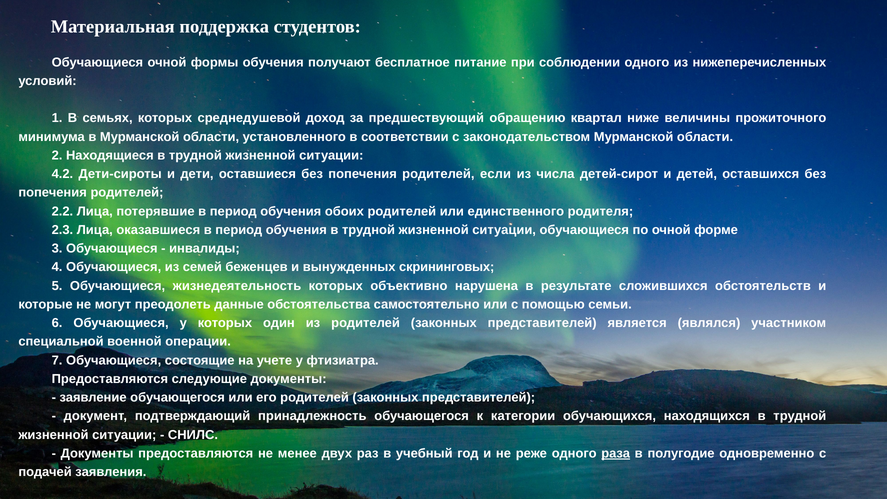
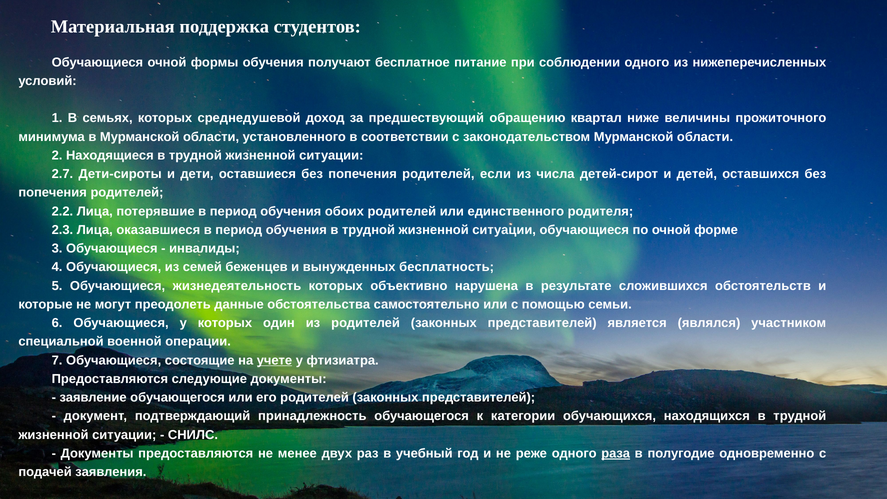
4.2: 4.2 -> 2.7
скрининговых: скрининговых -> бесплатность
учете underline: none -> present
